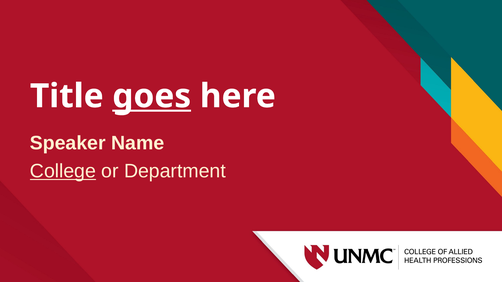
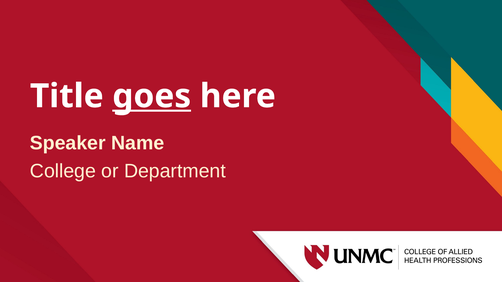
College underline: present -> none
